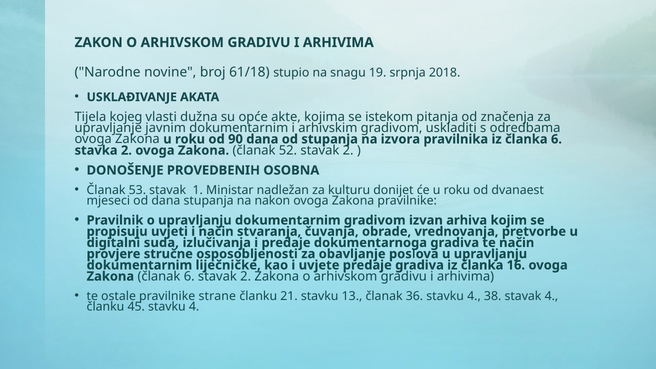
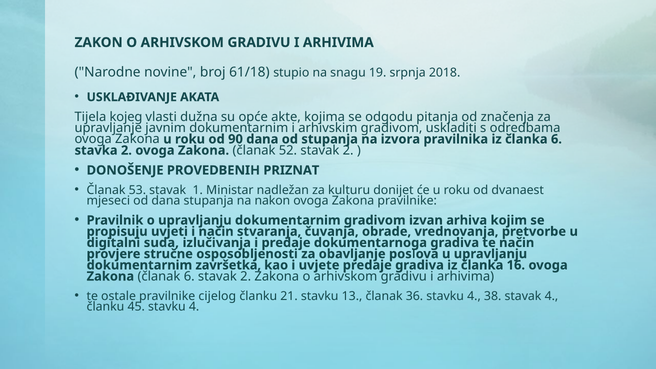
istekom: istekom -> odgodu
OSOBNA: OSOBNA -> PRIZNAT
liječničke: liječničke -> završetka
strane: strane -> cijelog
